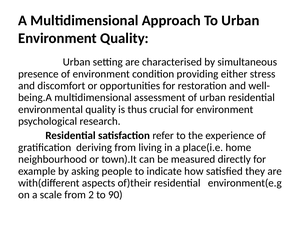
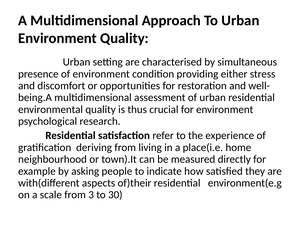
2: 2 -> 3
90: 90 -> 30
